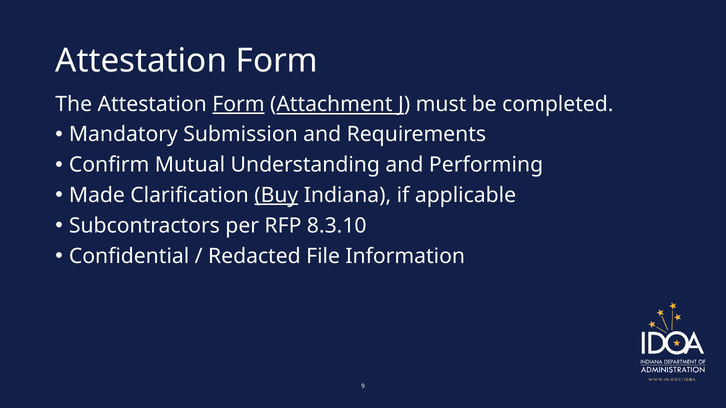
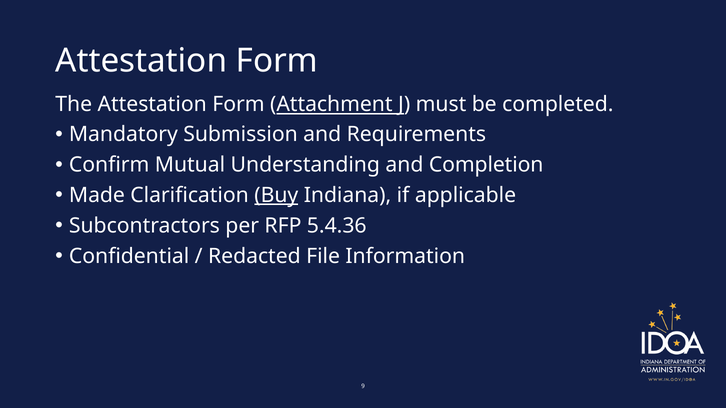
Form at (238, 104) underline: present -> none
Performing: Performing -> Completion
8.3.10: 8.3.10 -> 5.4.36
